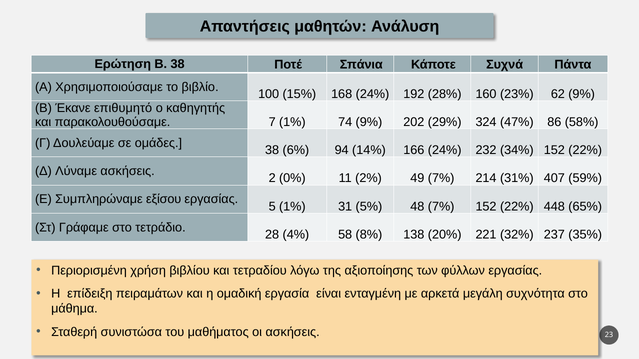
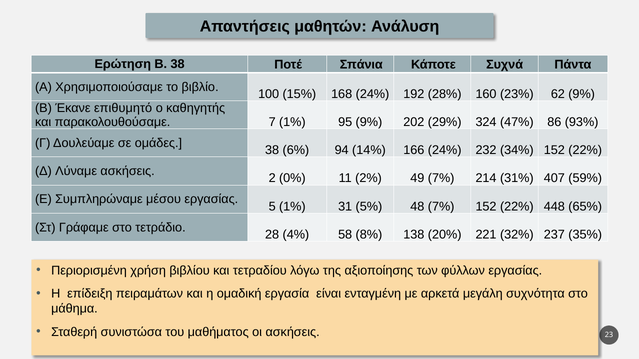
74: 74 -> 95
58%: 58% -> 93%
εξίσου: εξίσου -> μέσου
